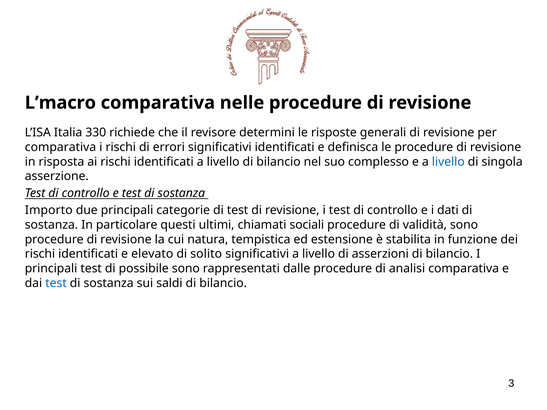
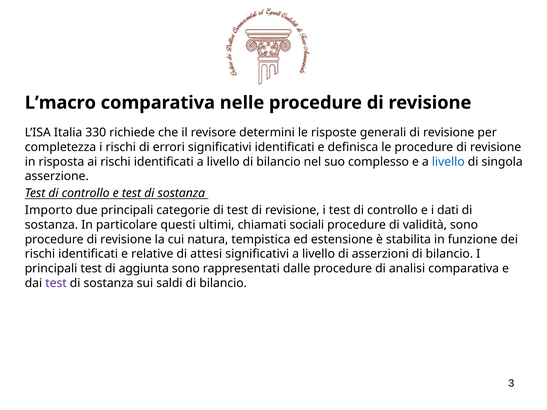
comparativa at (60, 147): comparativa -> completezza
elevato: elevato -> relative
solito: solito -> attesi
possibile: possibile -> aggiunta
test at (56, 283) colour: blue -> purple
